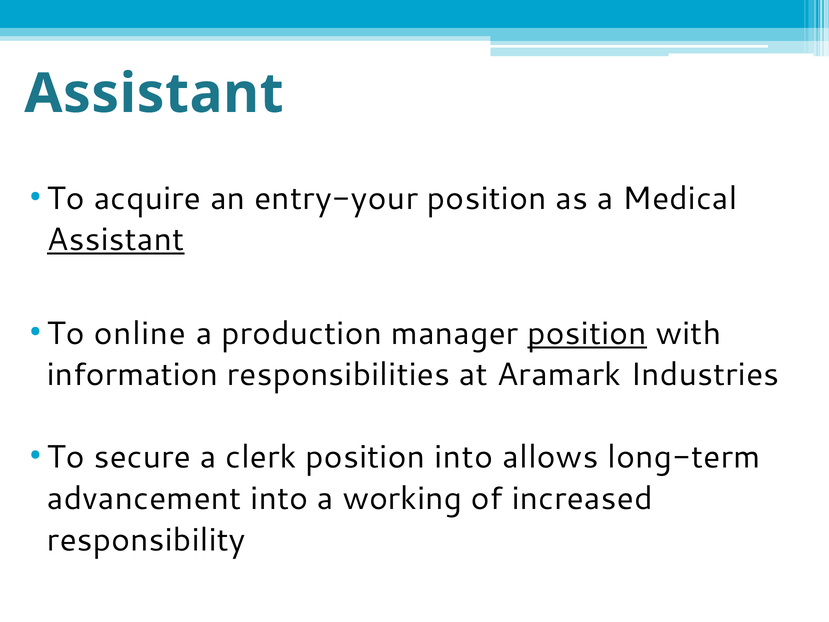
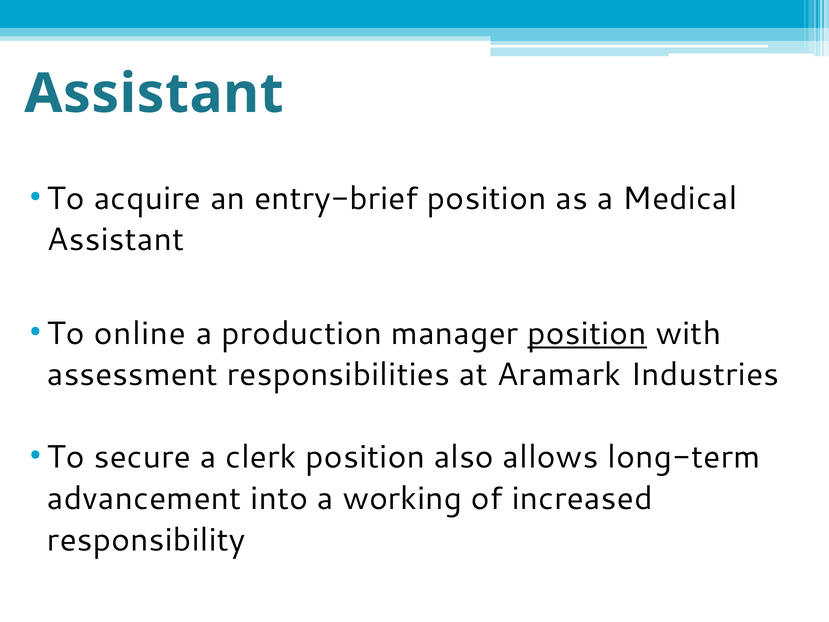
entry-your: entry-your -> entry-brief
Assistant at (116, 240) underline: present -> none
information: information -> assessment
position into: into -> also
